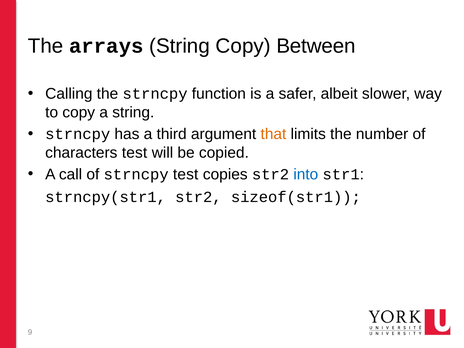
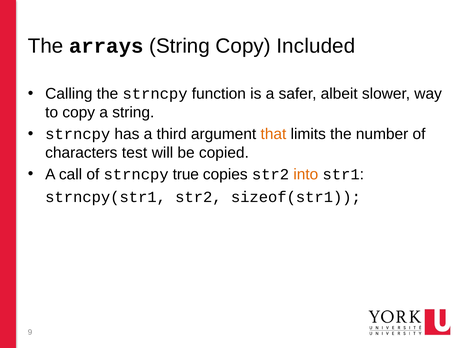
Between: Between -> Included
strncpy test: test -> true
into colour: blue -> orange
